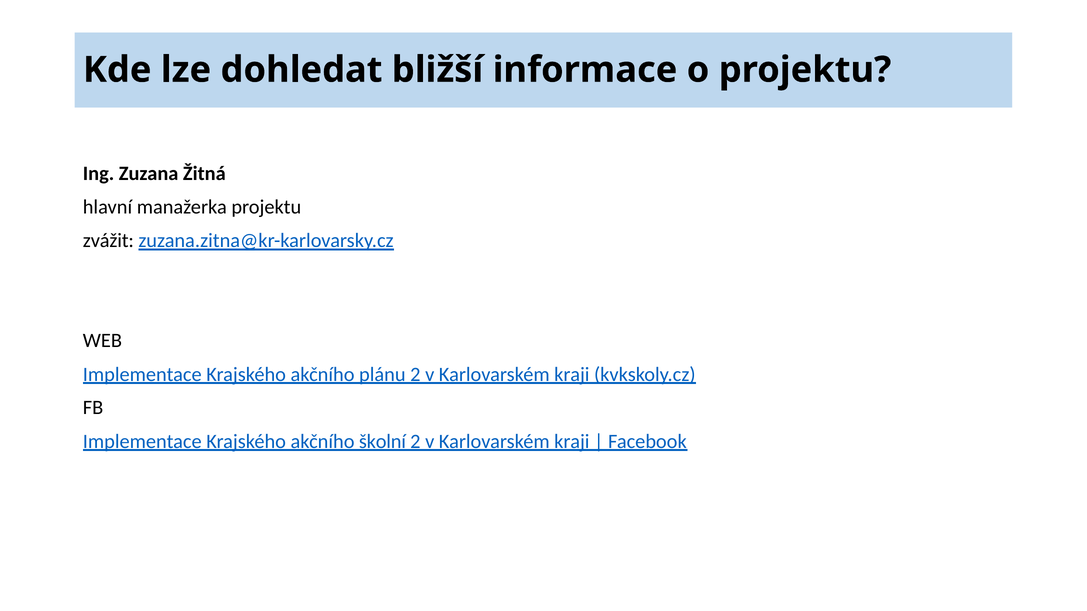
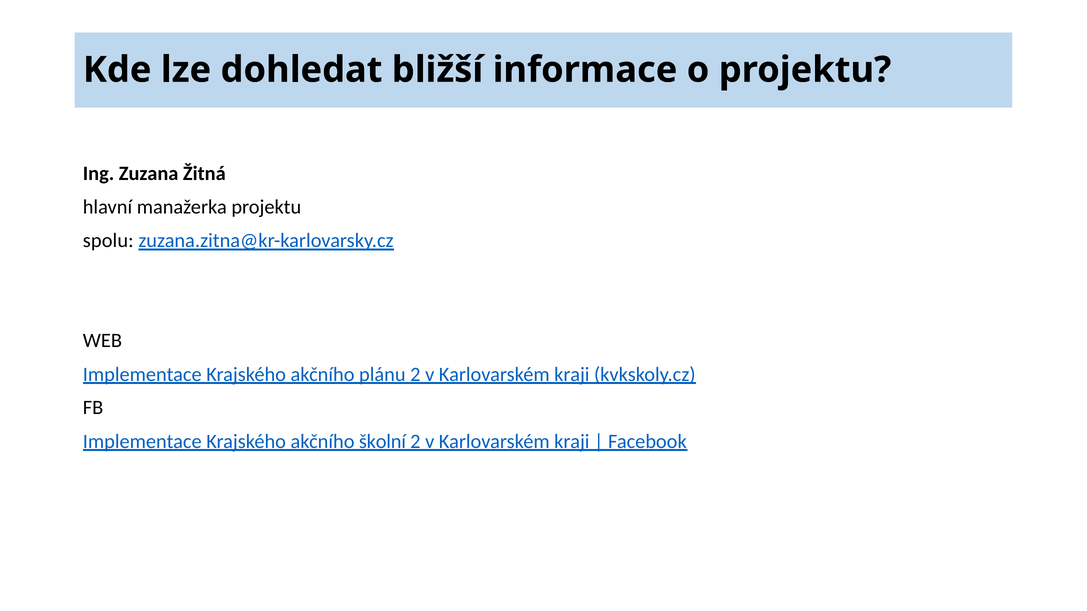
zvážit: zvážit -> spolu
